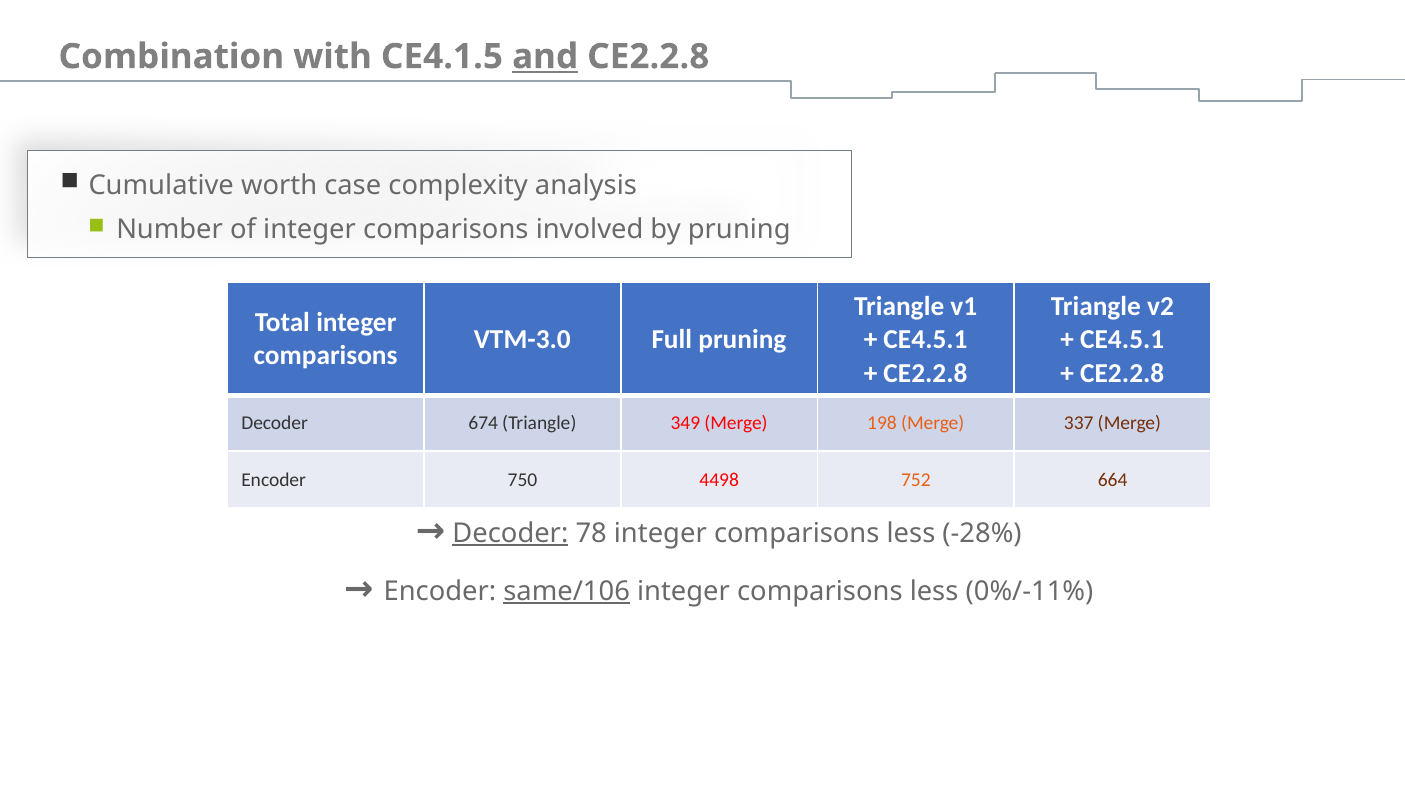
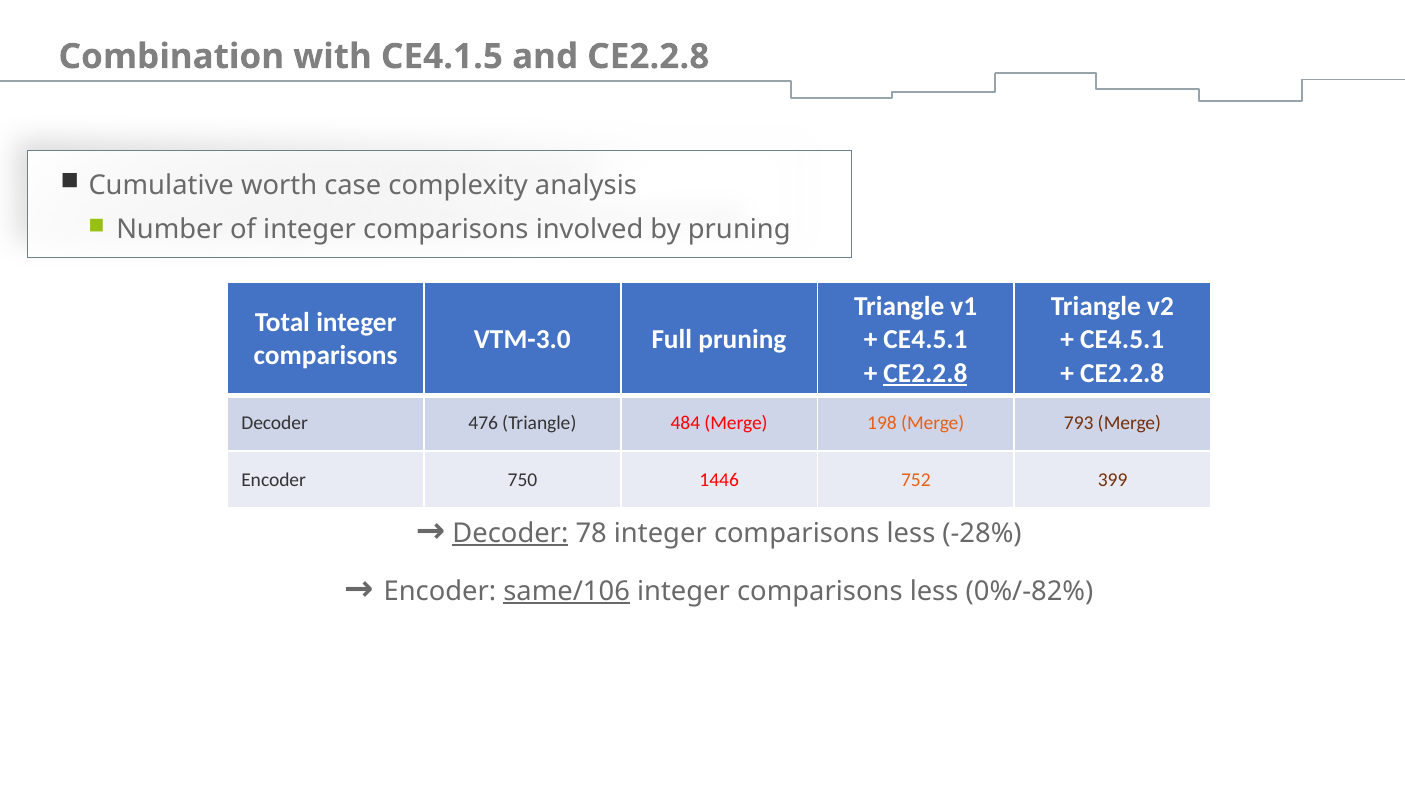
and underline: present -> none
CE2.2.8 at (925, 373) underline: none -> present
674: 674 -> 476
349: 349 -> 484
337: 337 -> 793
4498: 4498 -> 1446
664: 664 -> 399
0%/-11%: 0%/-11% -> 0%/-82%
